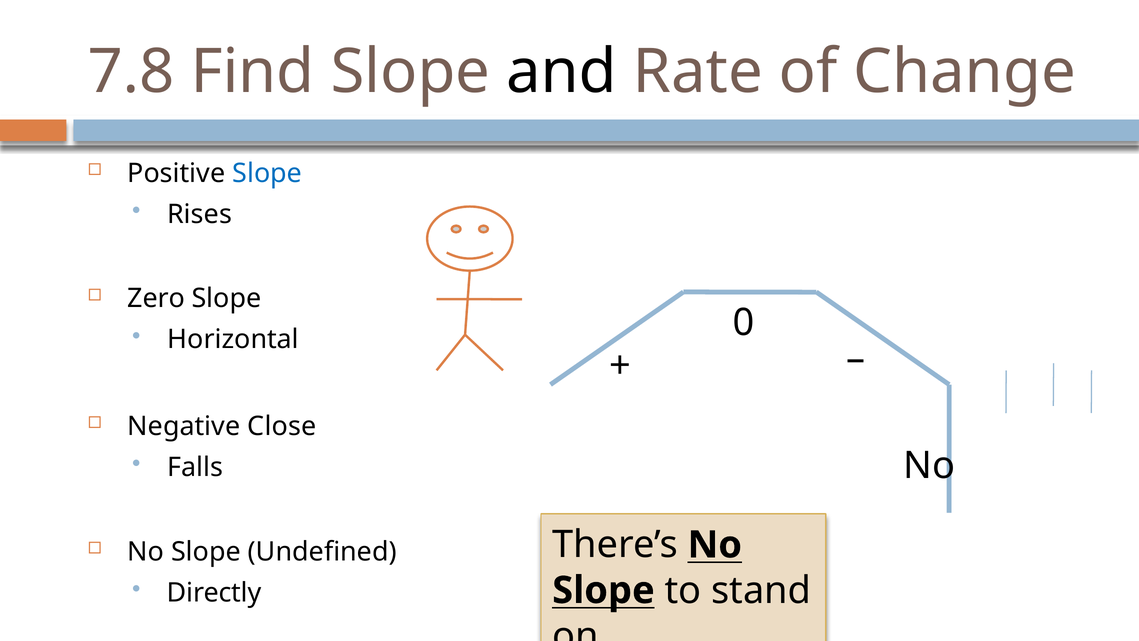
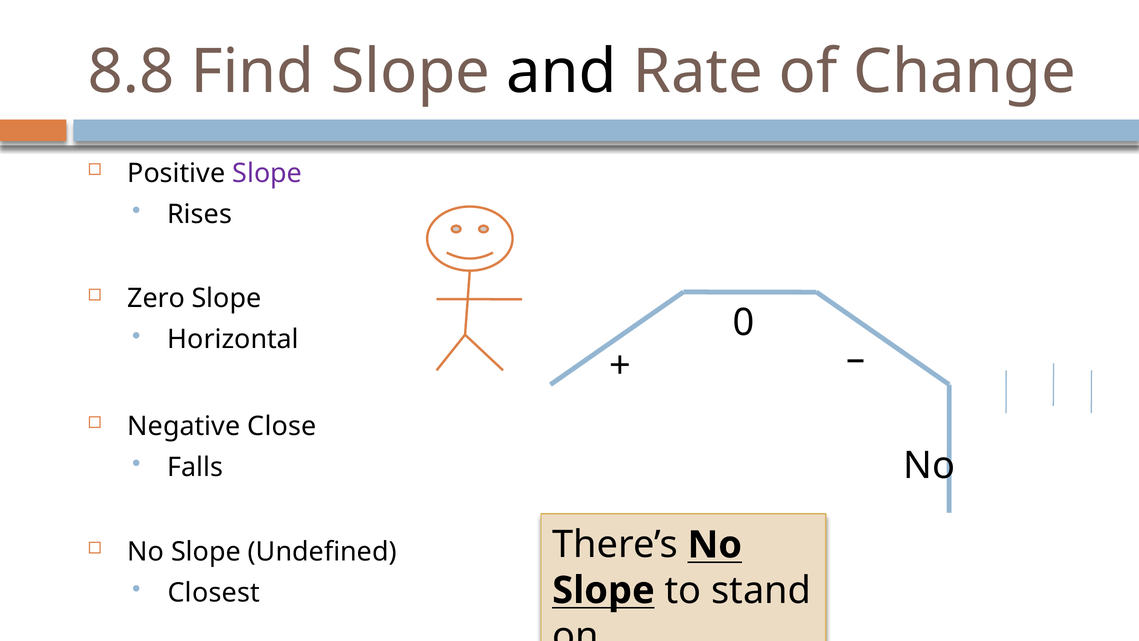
7.8: 7.8 -> 8.8
Slope at (267, 173) colour: blue -> purple
Directly: Directly -> Closest
